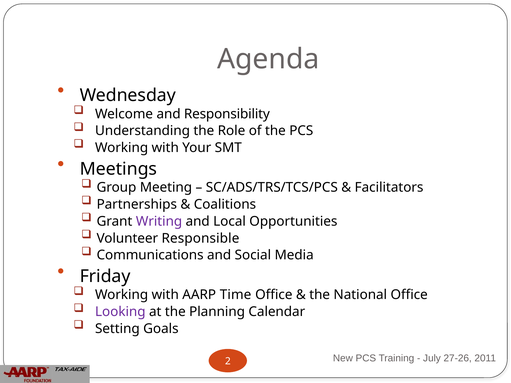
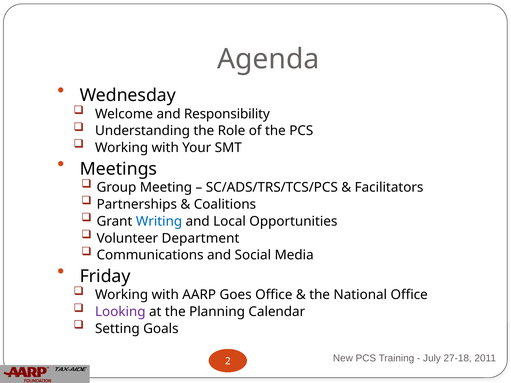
Writing colour: purple -> blue
Responsible: Responsible -> Department
Time: Time -> Goes
27-26: 27-26 -> 27-18
